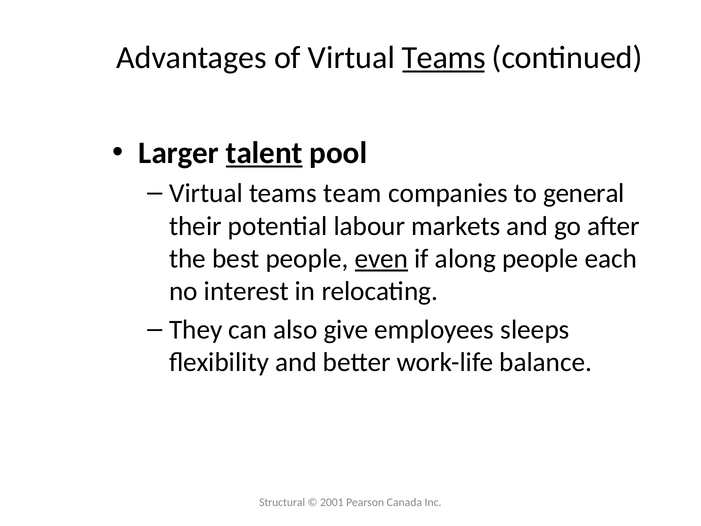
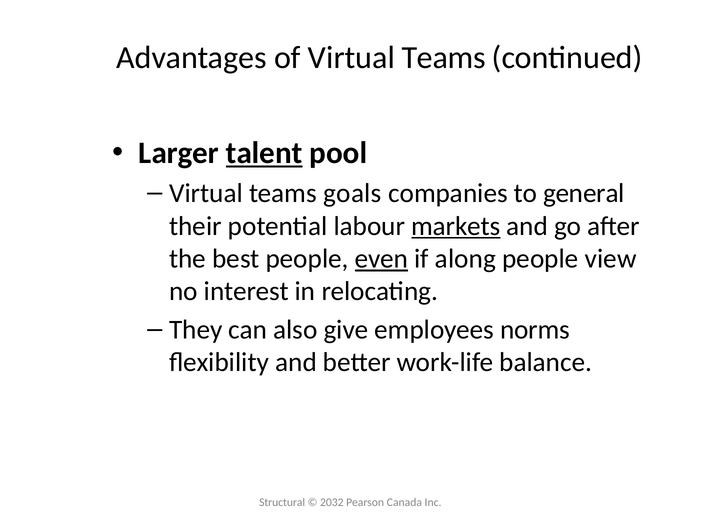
Teams at (444, 58) underline: present -> none
team: team -> goals
markets underline: none -> present
each: each -> view
sleeps: sleeps -> norms
2001: 2001 -> 2032
